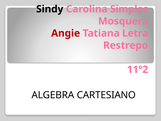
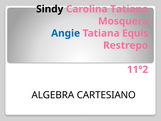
Carolina Simples: Simples -> Tatiana
Angie colour: red -> blue
Letra: Letra -> Equis
